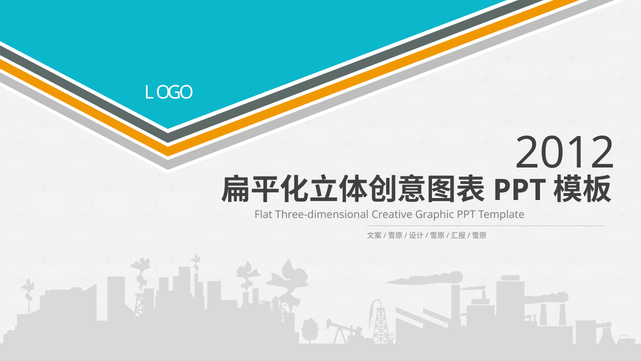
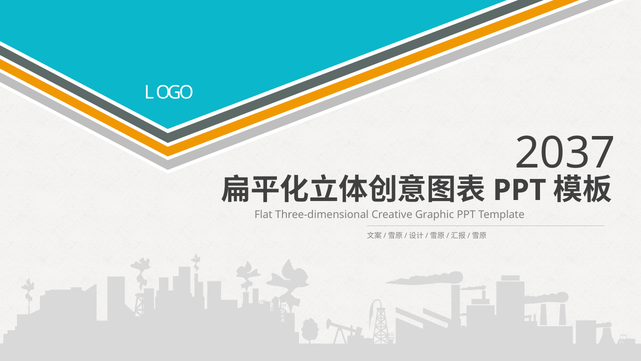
2012: 2012 -> 2037
